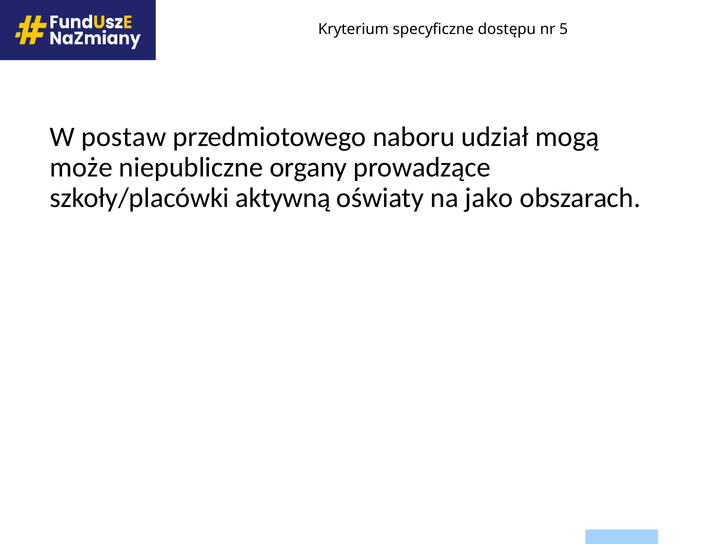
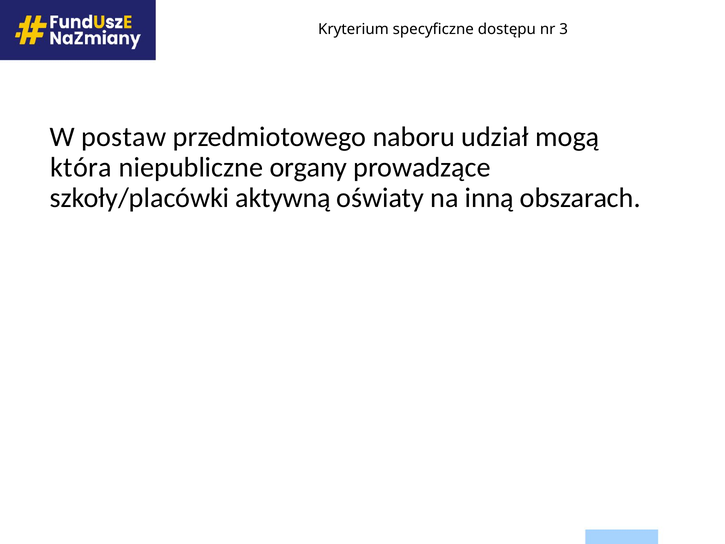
5: 5 -> 3
może: może -> która
jako: jako -> inną
